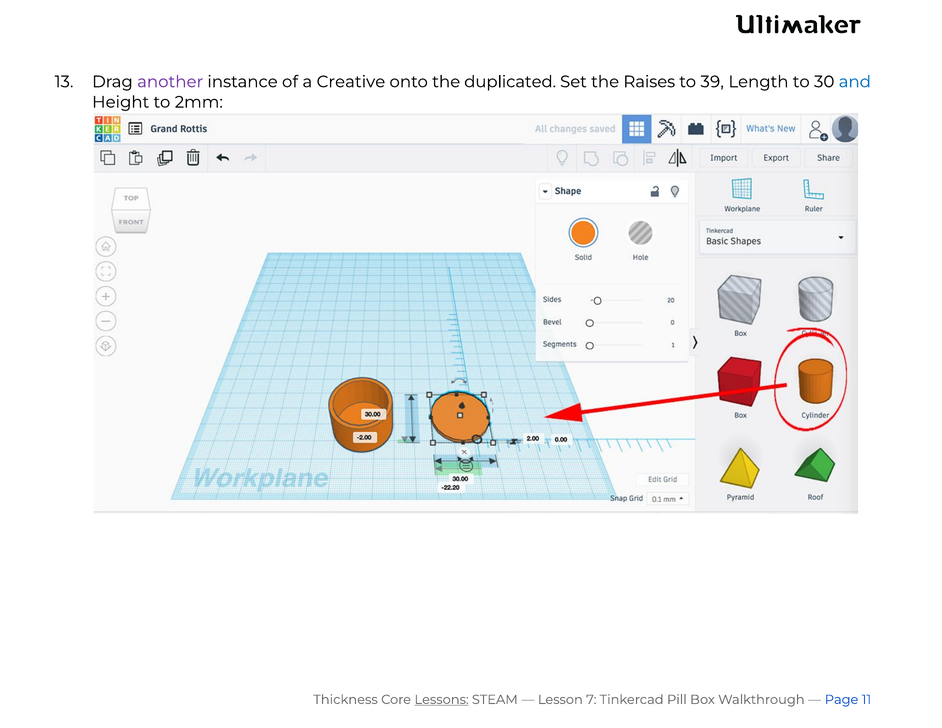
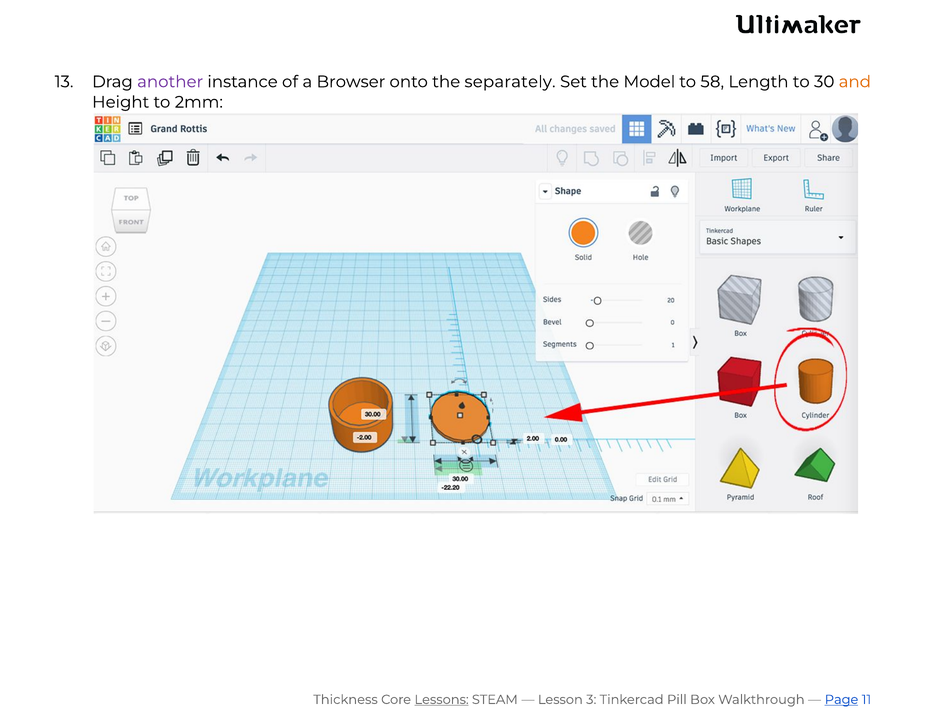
Creative: Creative -> Browser
duplicated: duplicated -> separately
Raises: Raises -> Model
39: 39 -> 58
and colour: blue -> orange
7: 7 -> 3
Page underline: none -> present
